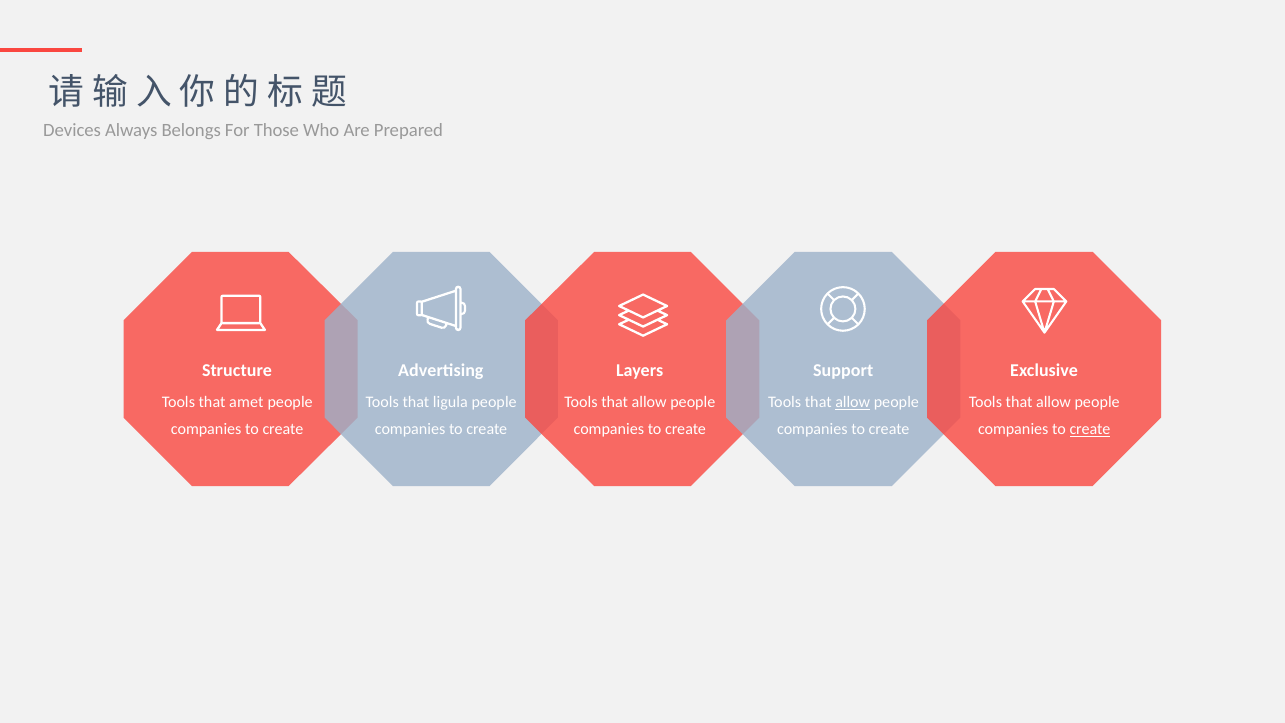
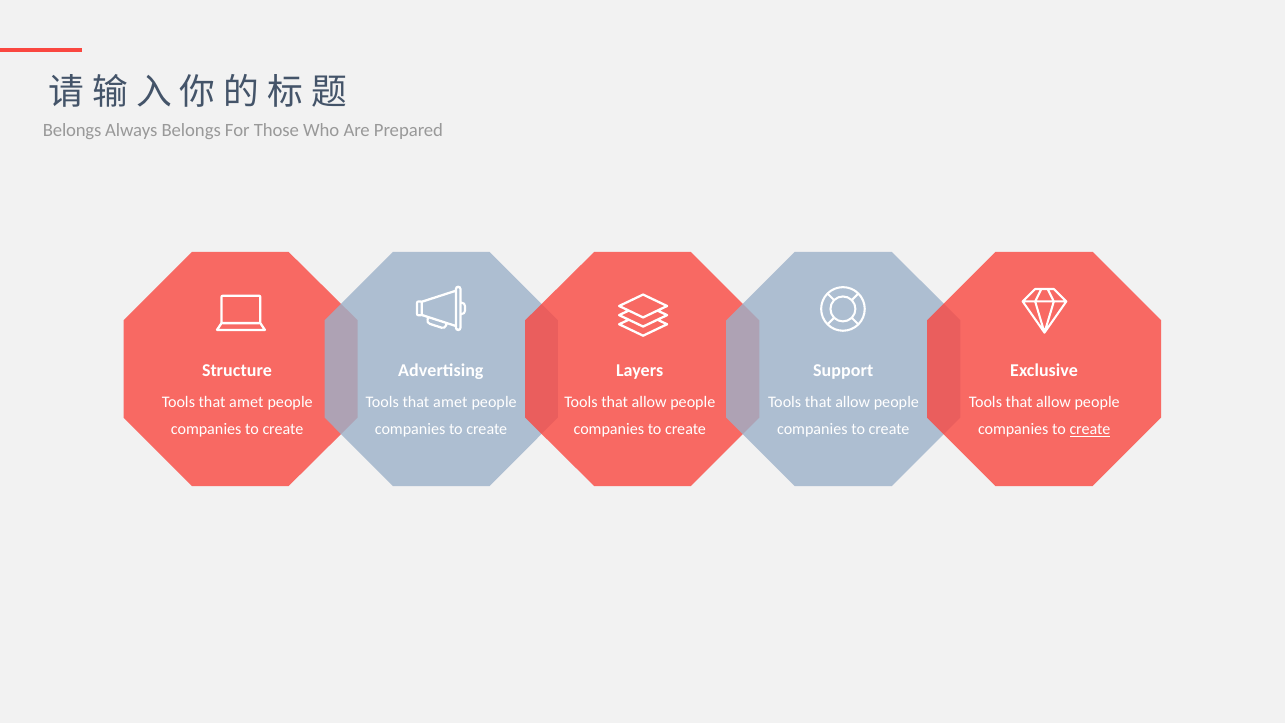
Devices at (72, 130): Devices -> Belongs
ligula at (450, 402): ligula -> amet
allow at (853, 402) underline: present -> none
